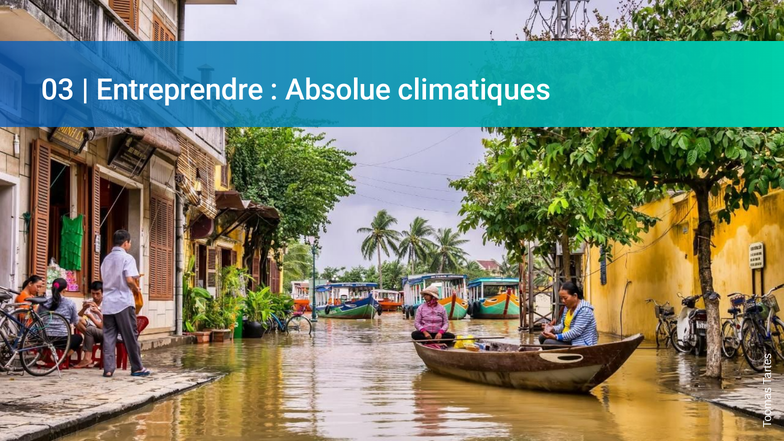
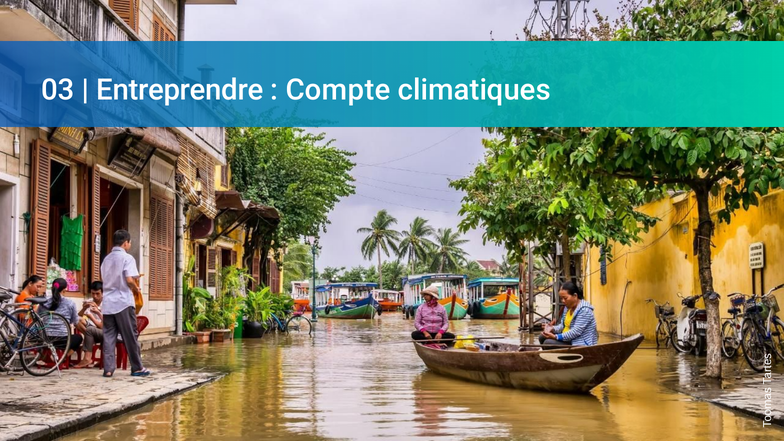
Absolue: Absolue -> Compte
